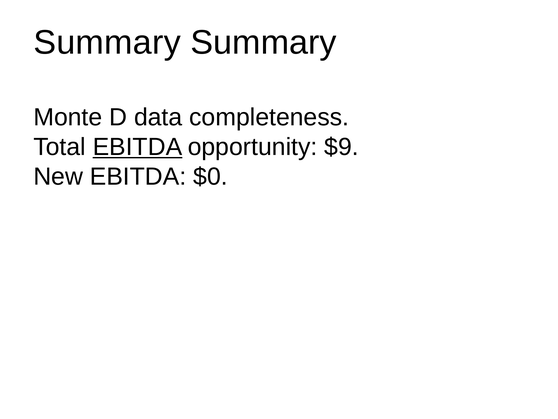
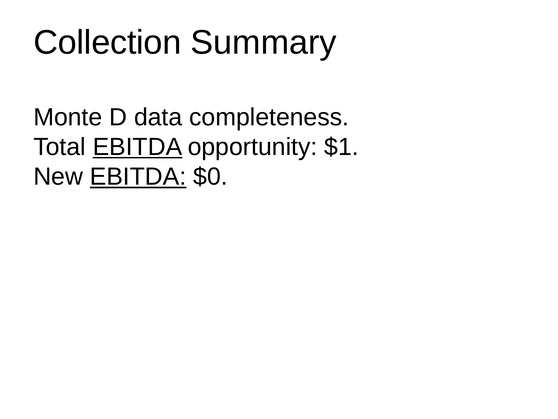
Summary at (107, 42): Summary -> Collection
$9: $9 -> $1
EBITDA at (138, 177) underline: none -> present
